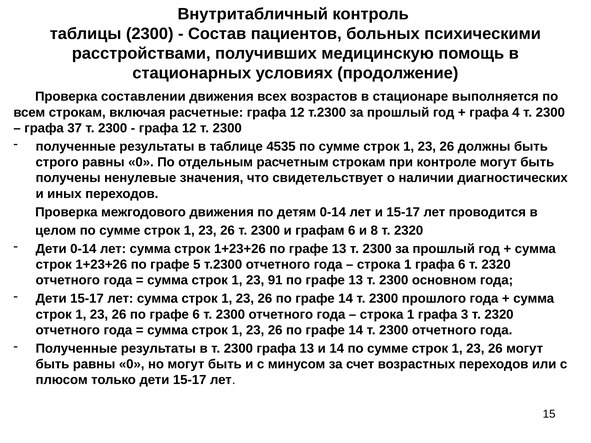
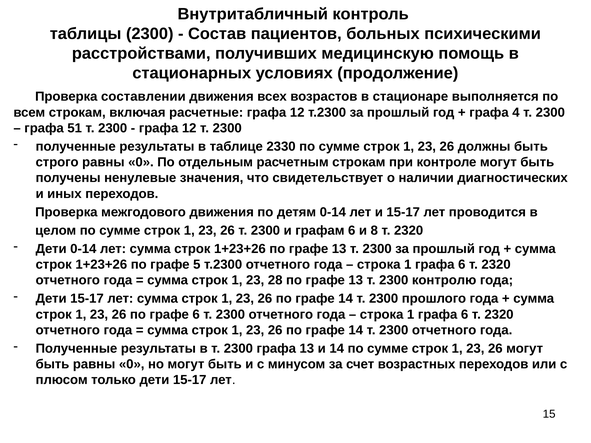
37: 37 -> 51
4535: 4535 -> 2330
91: 91 -> 28
основном: основном -> контролю
3 at (465, 315): 3 -> 6
